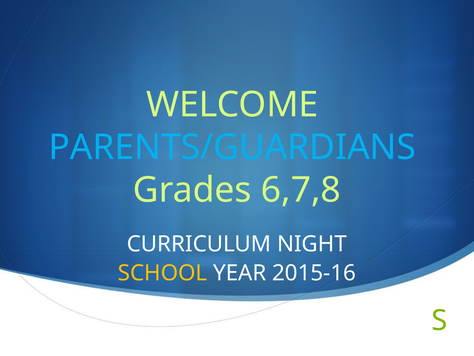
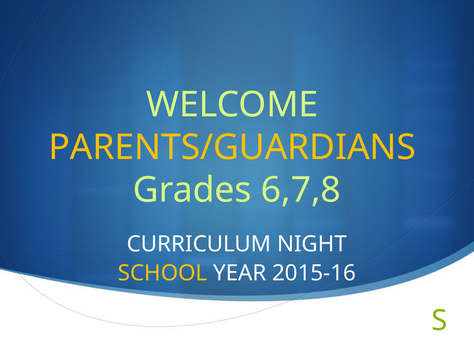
PARENTS/GUARDIANS colour: light blue -> yellow
